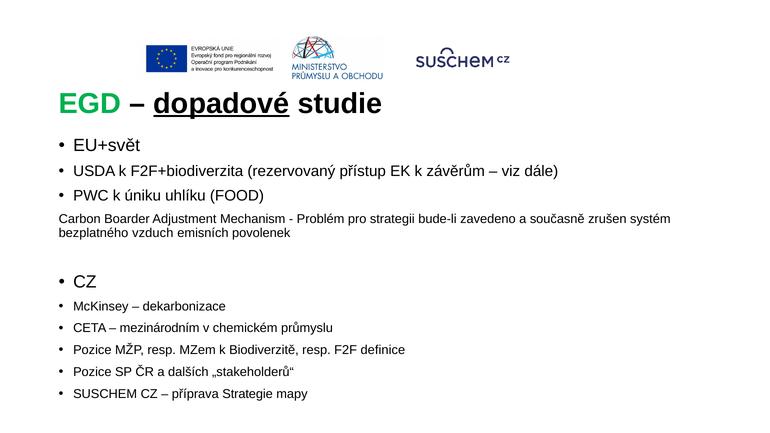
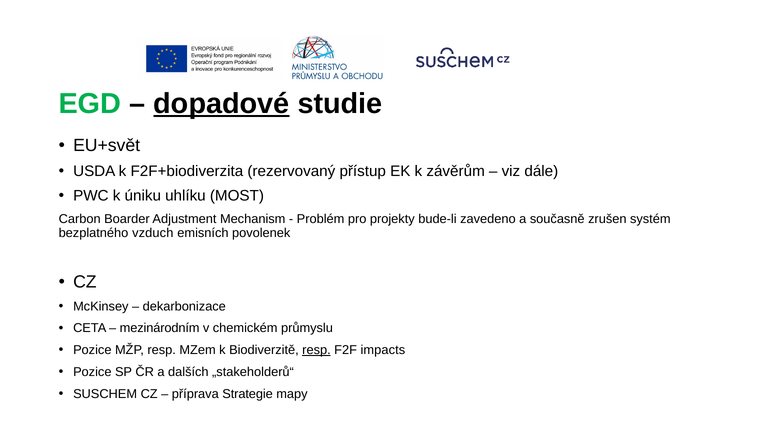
FOOD: FOOD -> MOST
strategii: strategii -> projekty
resp at (316, 350) underline: none -> present
definice: definice -> impacts
